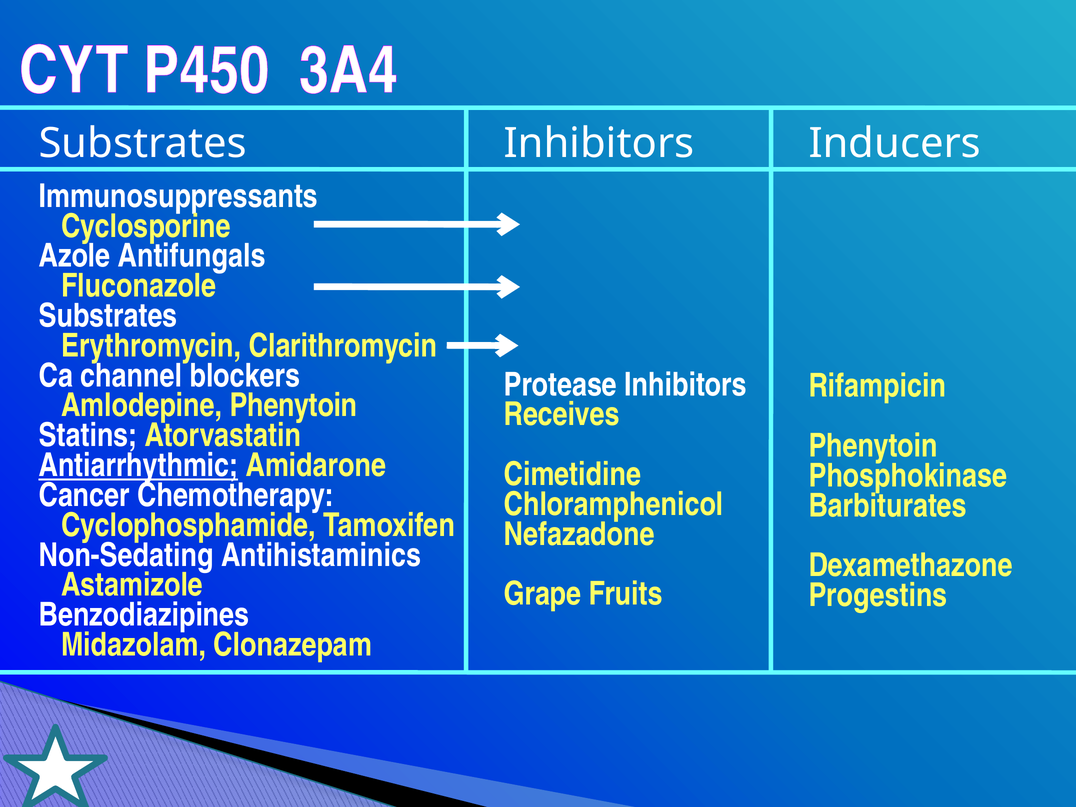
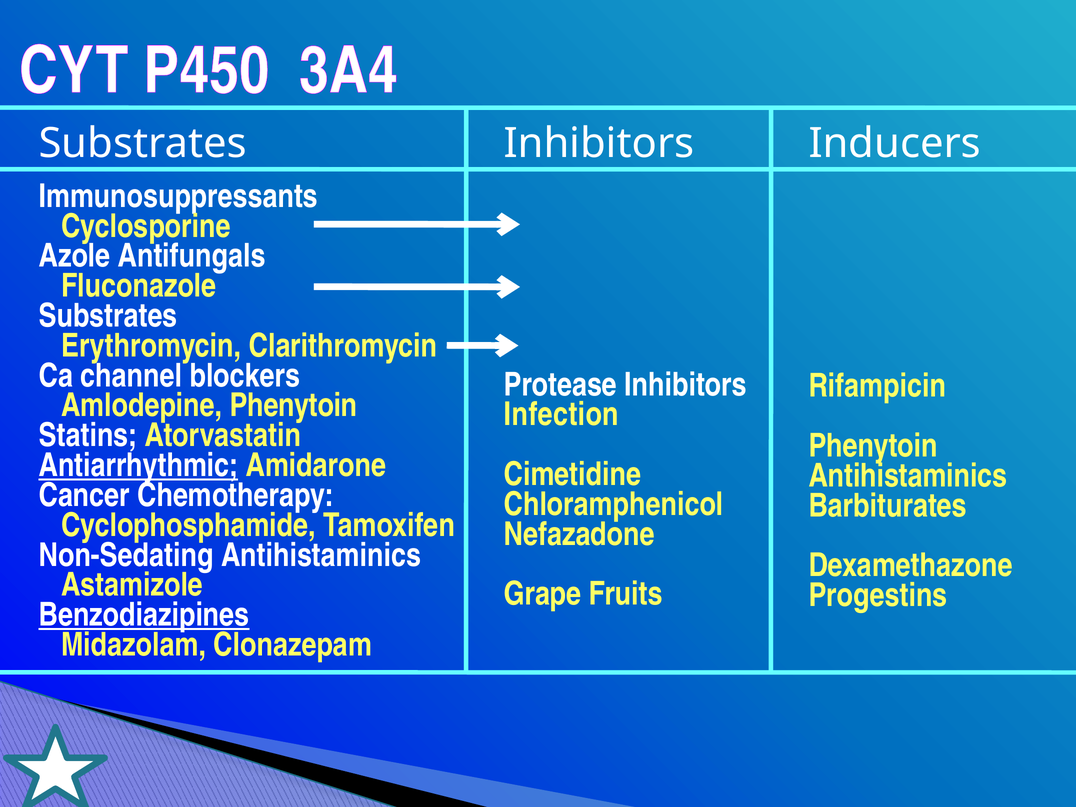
Receives: Receives -> Infection
Phosphokinase at (908, 476): Phosphokinase -> Antihistaminics
Benzodiazipines underline: none -> present
